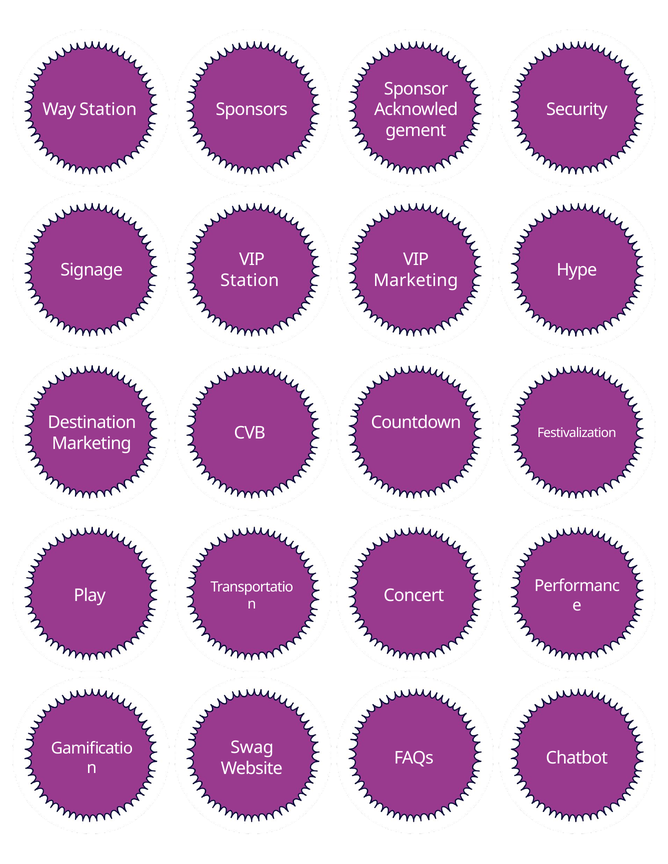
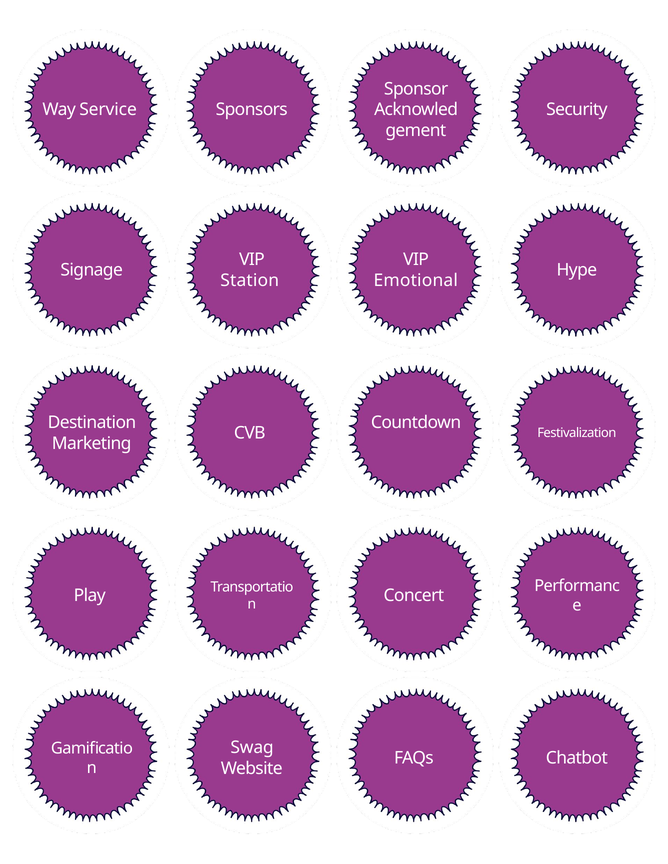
Way Station: Station -> Service
Marketing at (416, 280): Marketing -> Emotional
